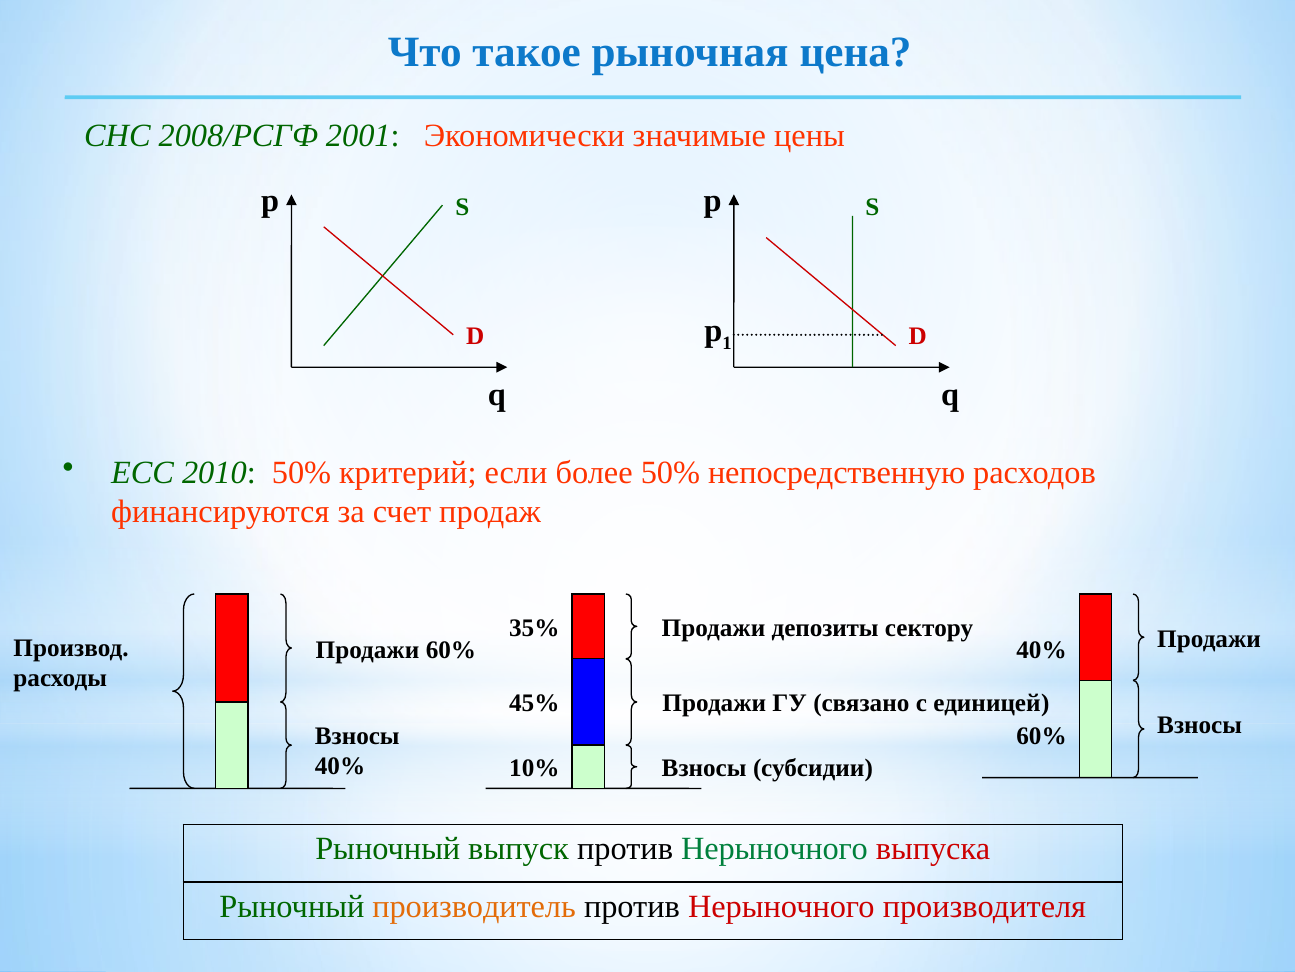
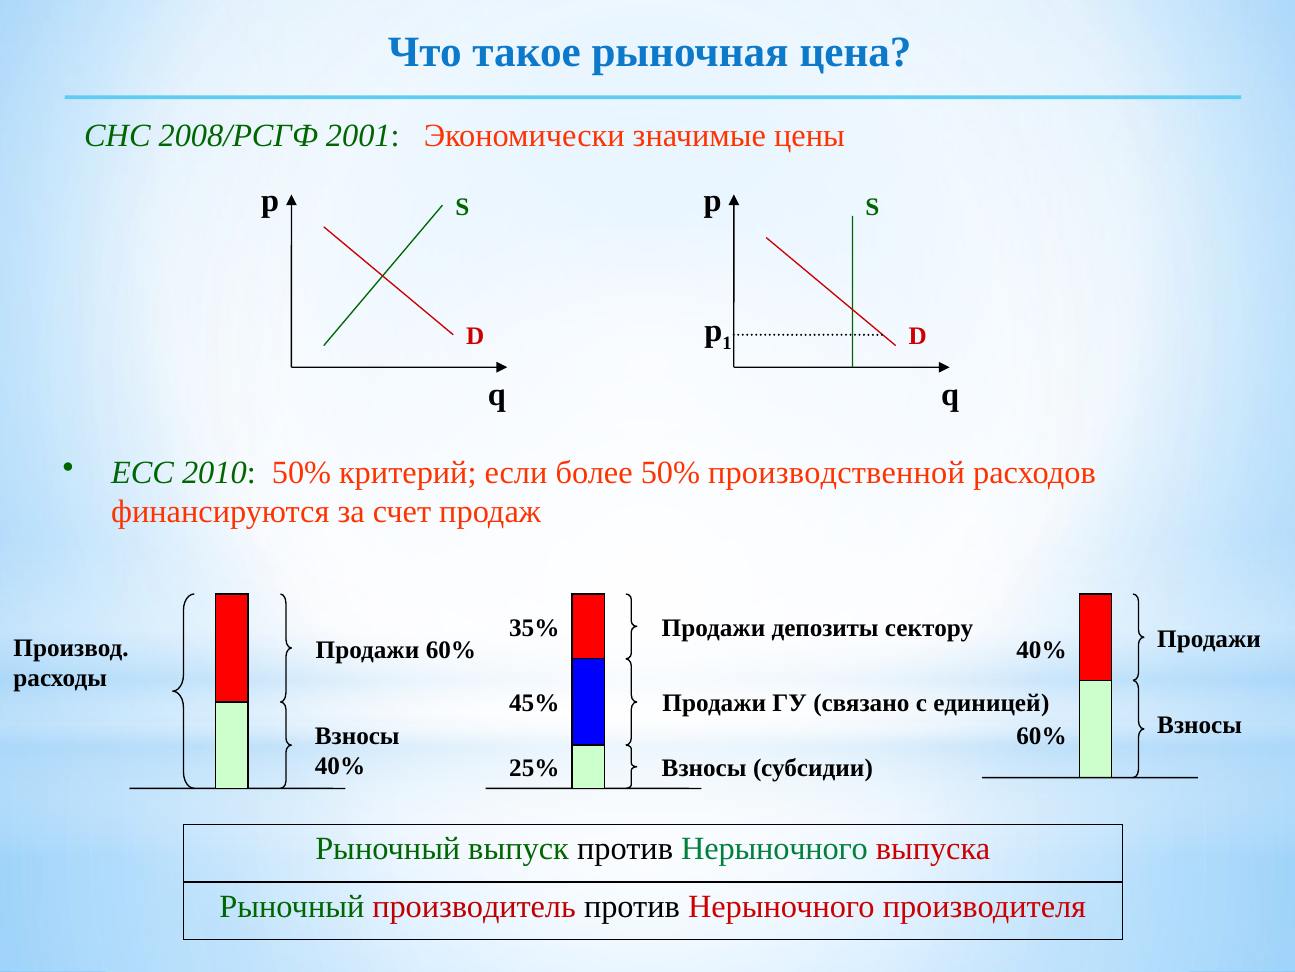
непосредственную: непосредственную -> производственной
10%: 10% -> 25%
производитель colour: orange -> red
